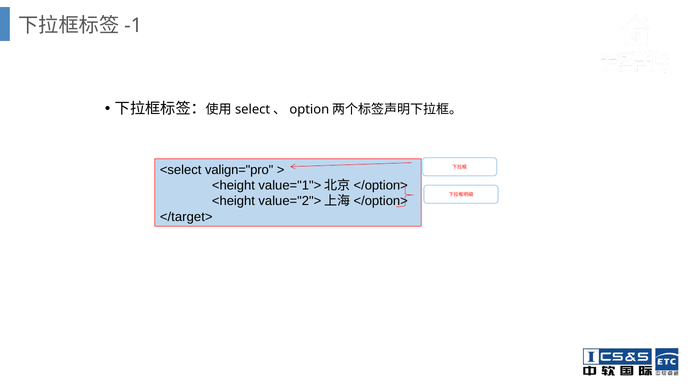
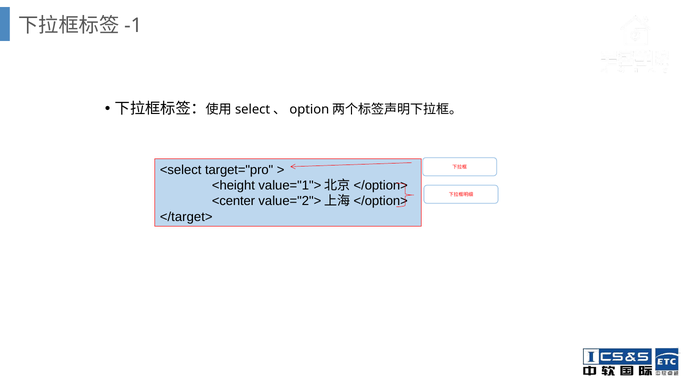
valign="pro: valign="pro -> target="pro
<height at (233, 201): <height -> <center
